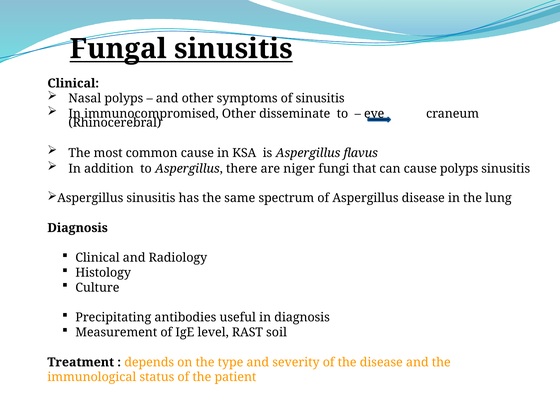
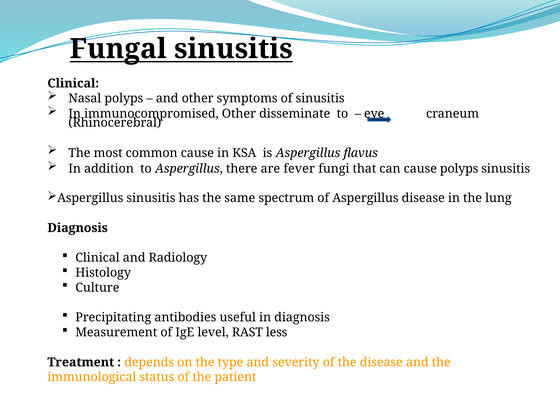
niger: niger -> fever
soil: soil -> less
